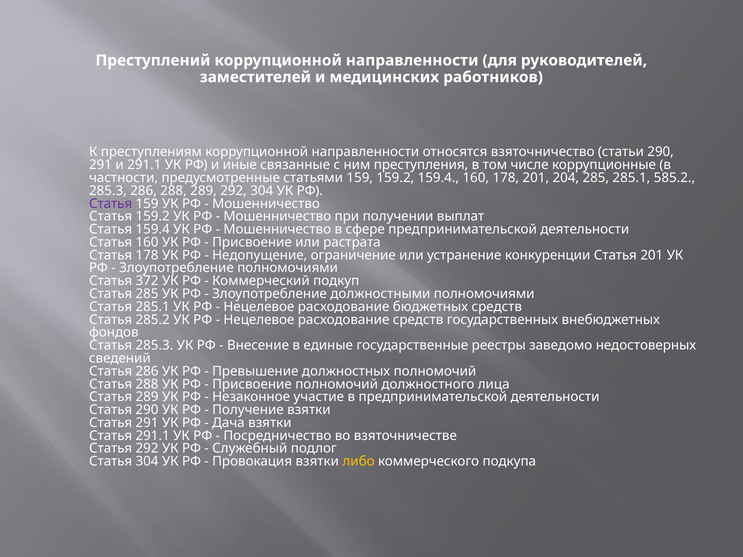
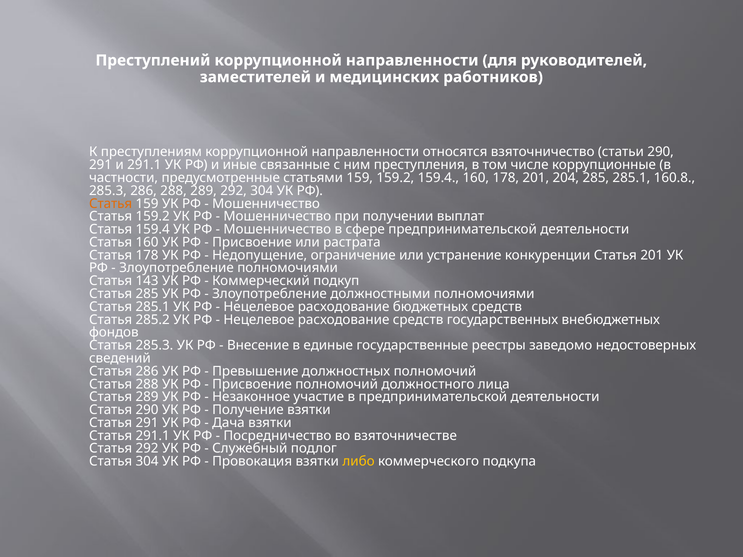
585.2: 585.2 -> 160.8
Статья at (111, 204) colour: purple -> orange
372: 372 -> 143
